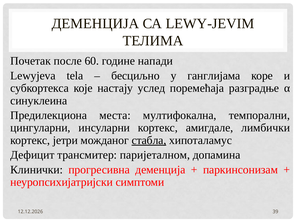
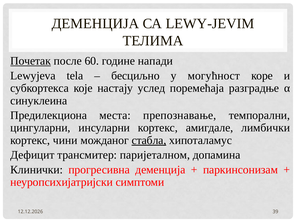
Почетак underline: none -> present
ганглијама: ганглијама -> могућност
мултифокална: мултифокална -> препознавање
јетри: јетри -> чини
